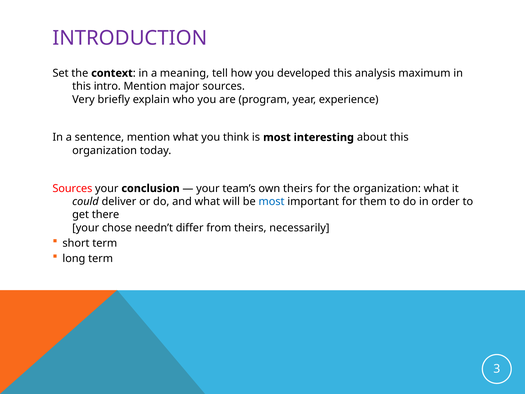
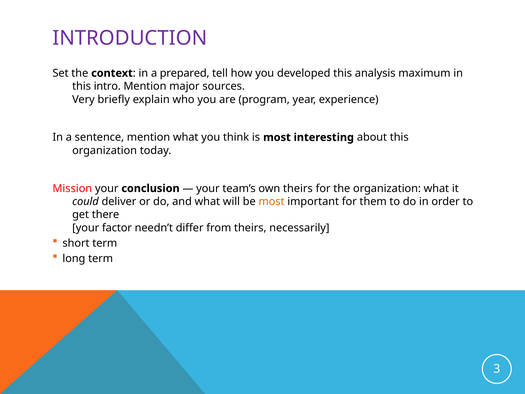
meaning: meaning -> prepared
Sources at (72, 188): Sources -> Mission
most at (272, 201) colour: blue -> orange
chose: chose -> factor
